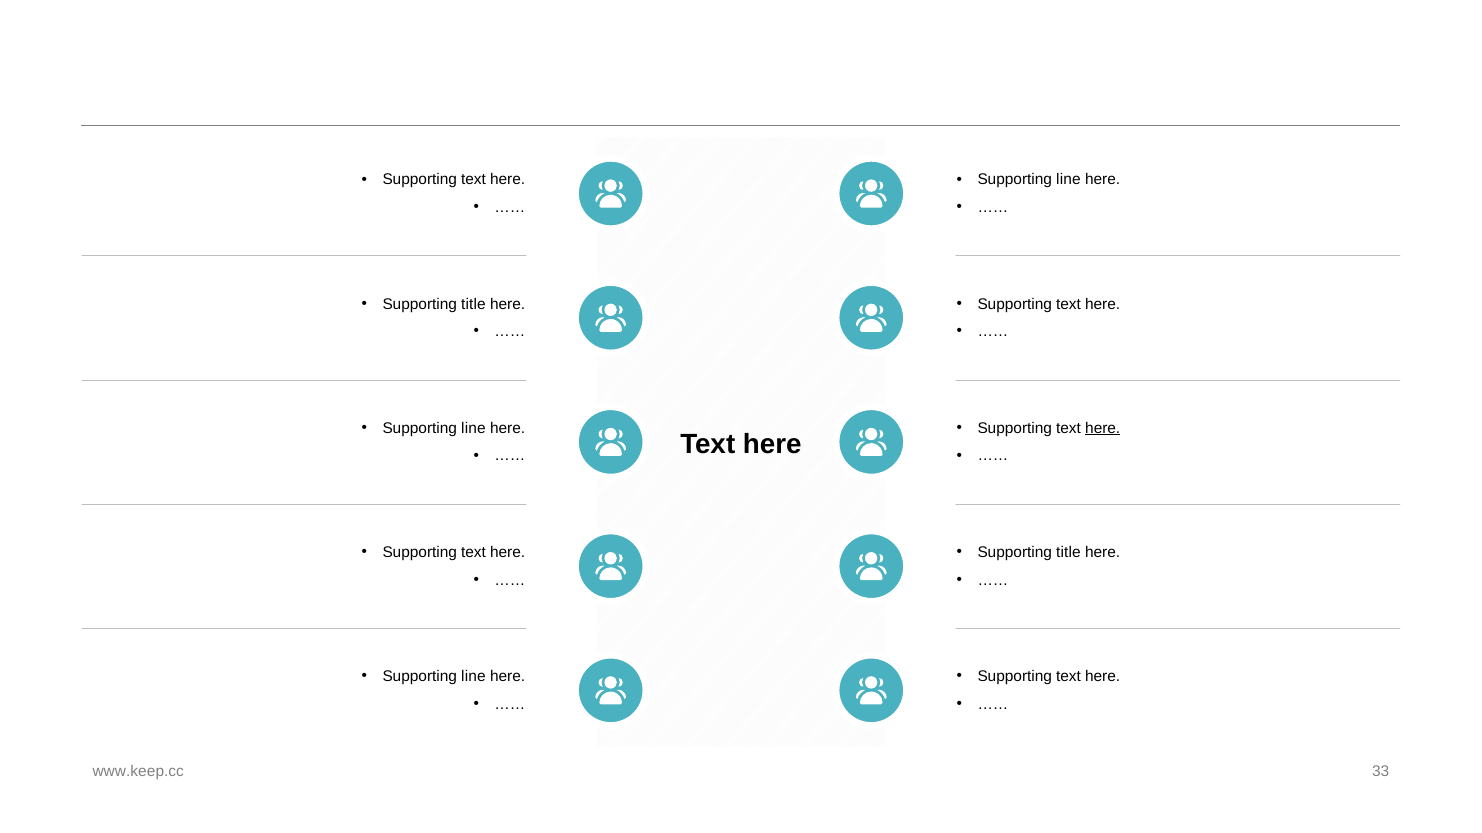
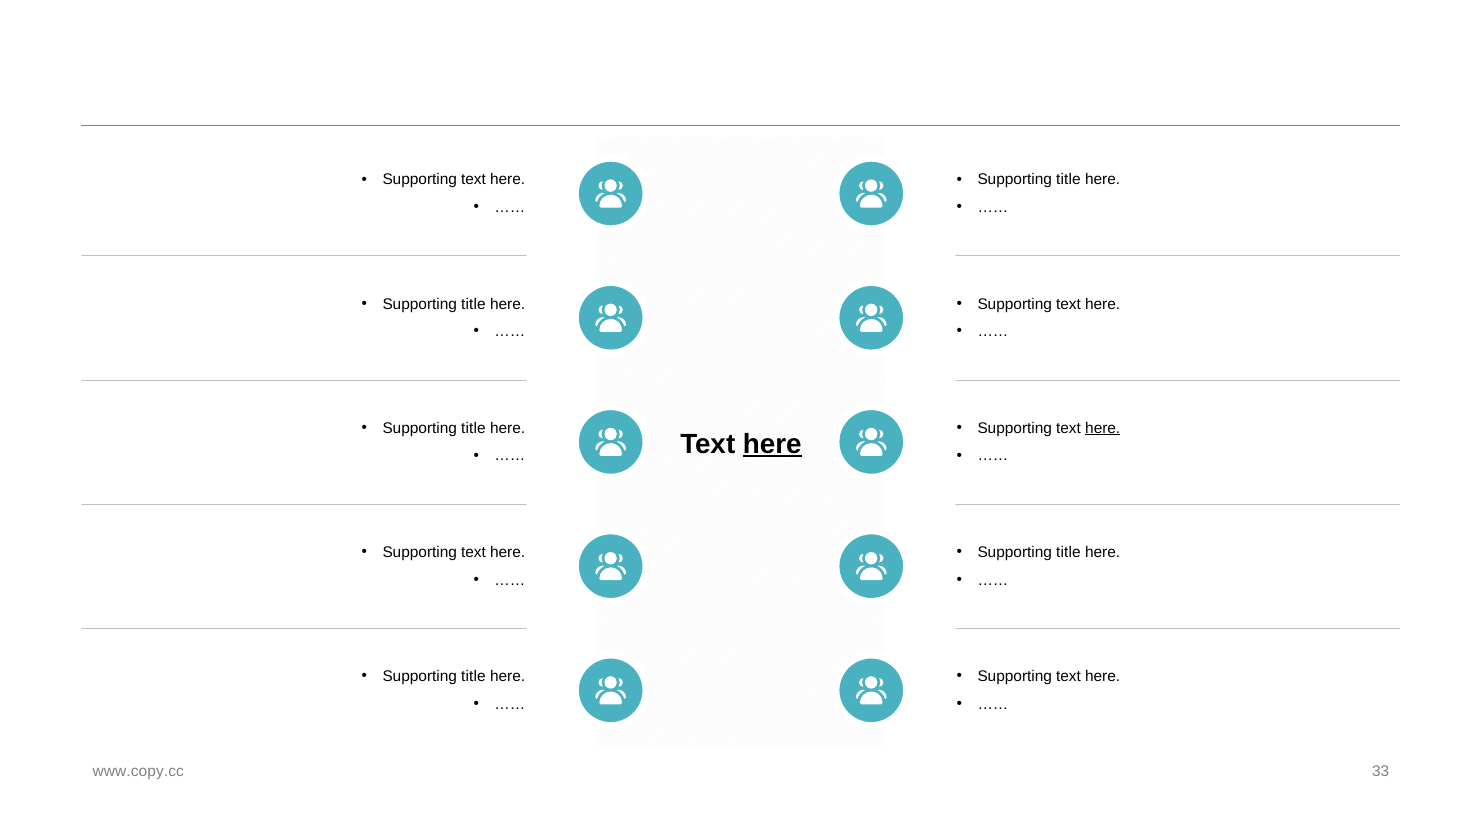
line at (1068, 180): line -> title
line at (473, 429): line -> title
here at (772, 444) underline: none -> present
line at (473, 677): line -> title
www.keep.cc: www.keep.cc -> www.copy.cc
